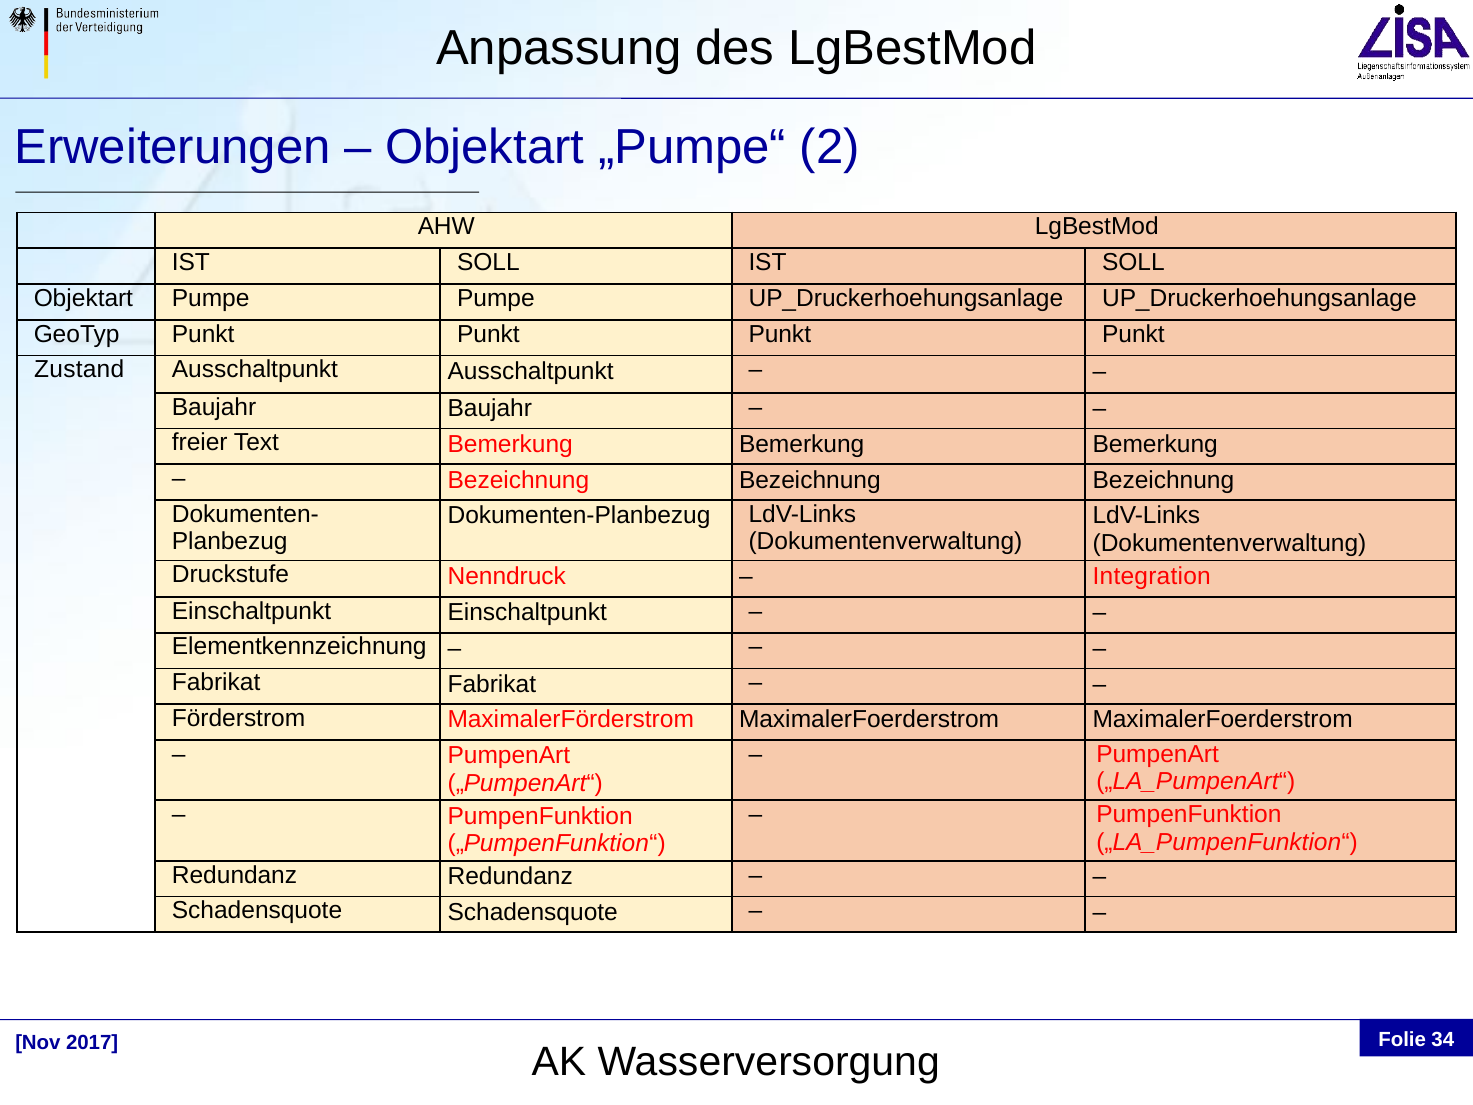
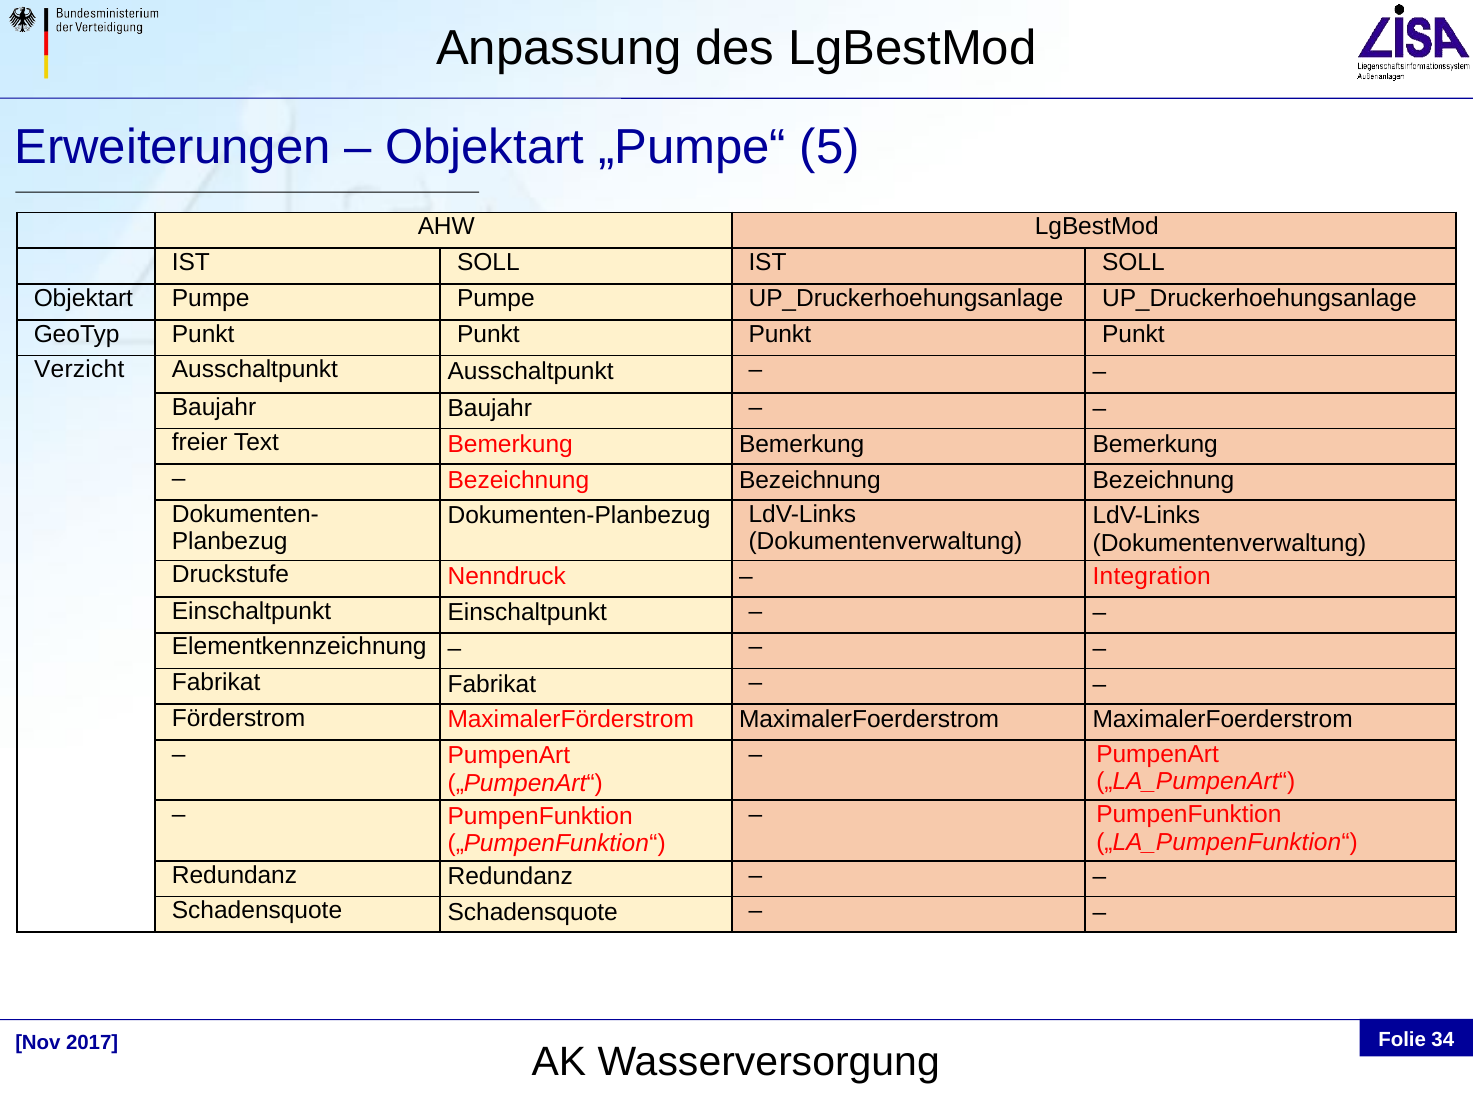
2: 2 -> 5
Zustand: Zustand -> Verzicht
